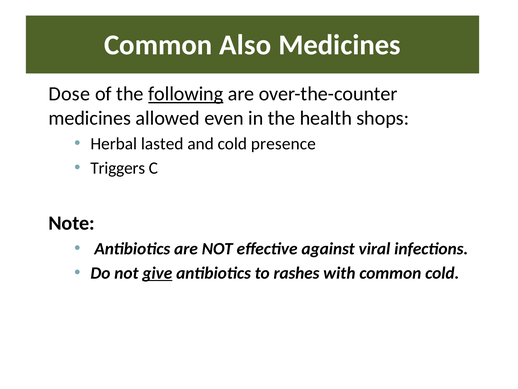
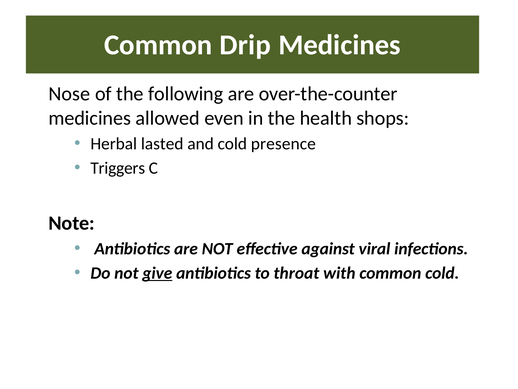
Also: Also -> Drip
Dose: Dose -> Nose
following underline: present -> none
rashes: rashes -> throat
